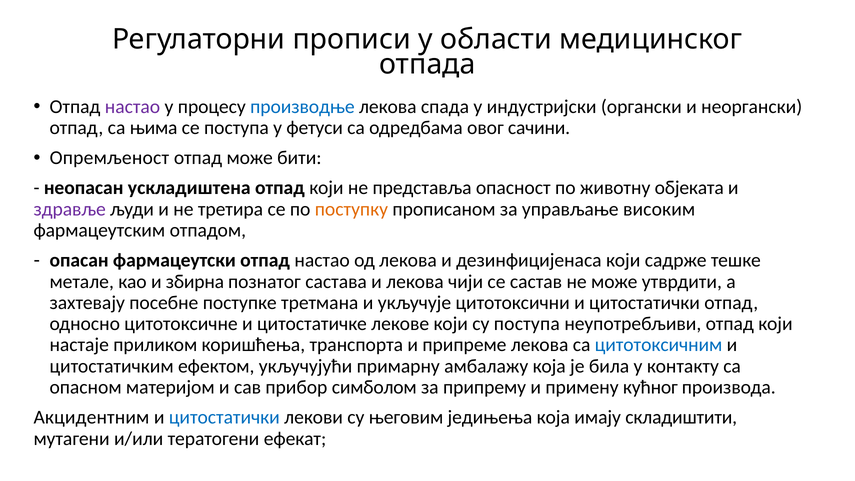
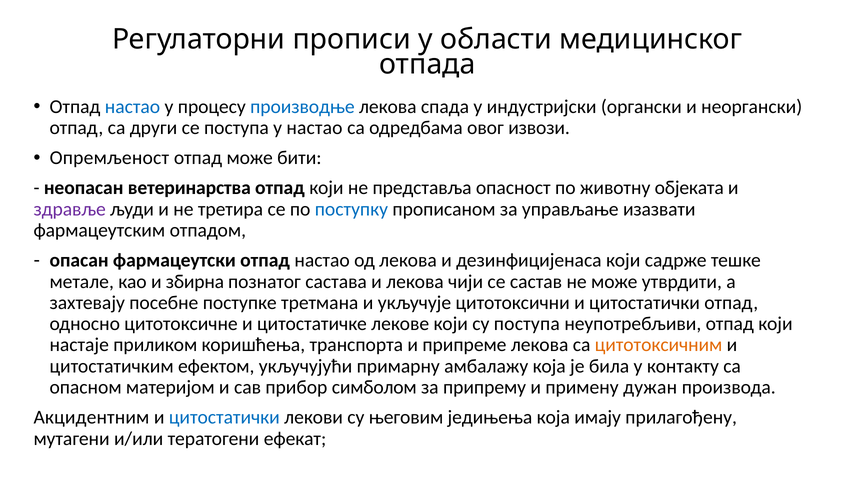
настао at (132, 107) colour: purple -> blue
њима: њима -> други
у фетуси: фетуси -> настао
сачини: сачини -> извози
ускладиштена: ускладиштена -> ветеринарства
поступку colour: orange -> blue
високим: високим -> изазвати
цитотоксичним colour: blue -> orange
кућног: кућног -> дужан
складиштити: складиштити -> прилагођену
